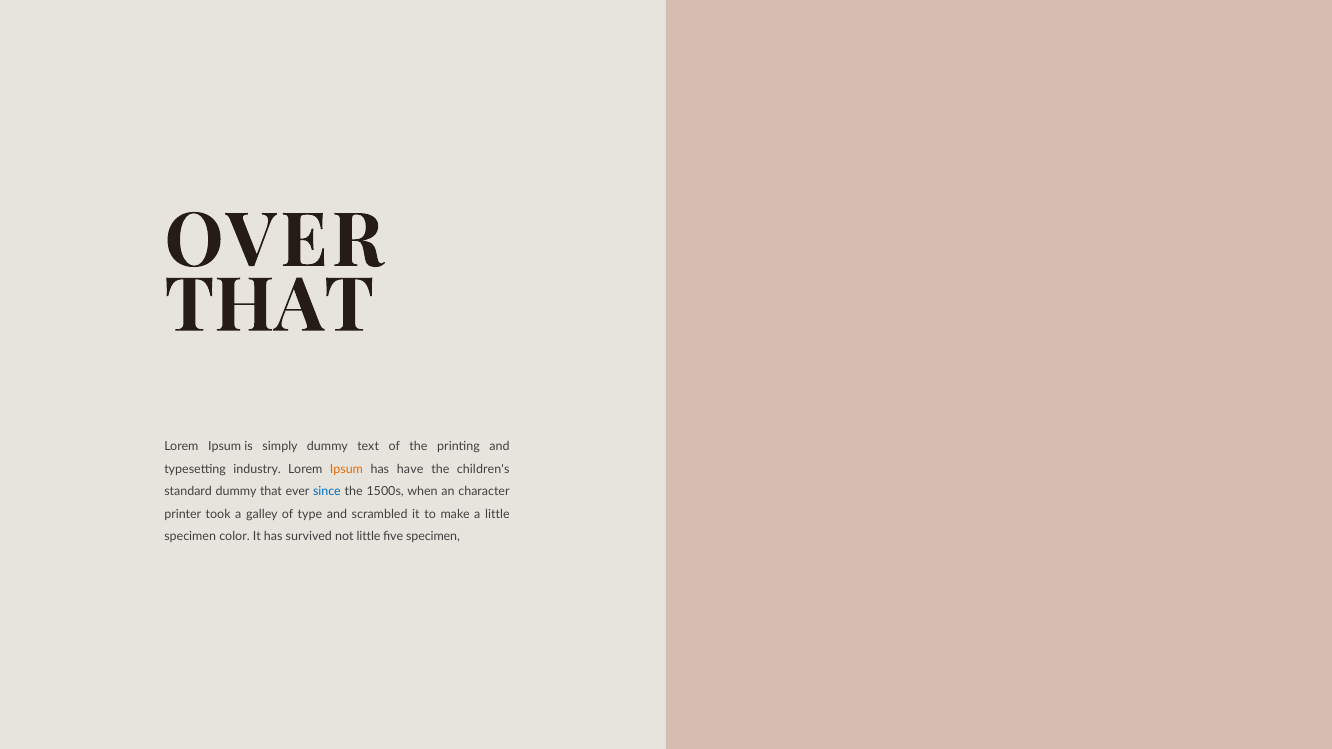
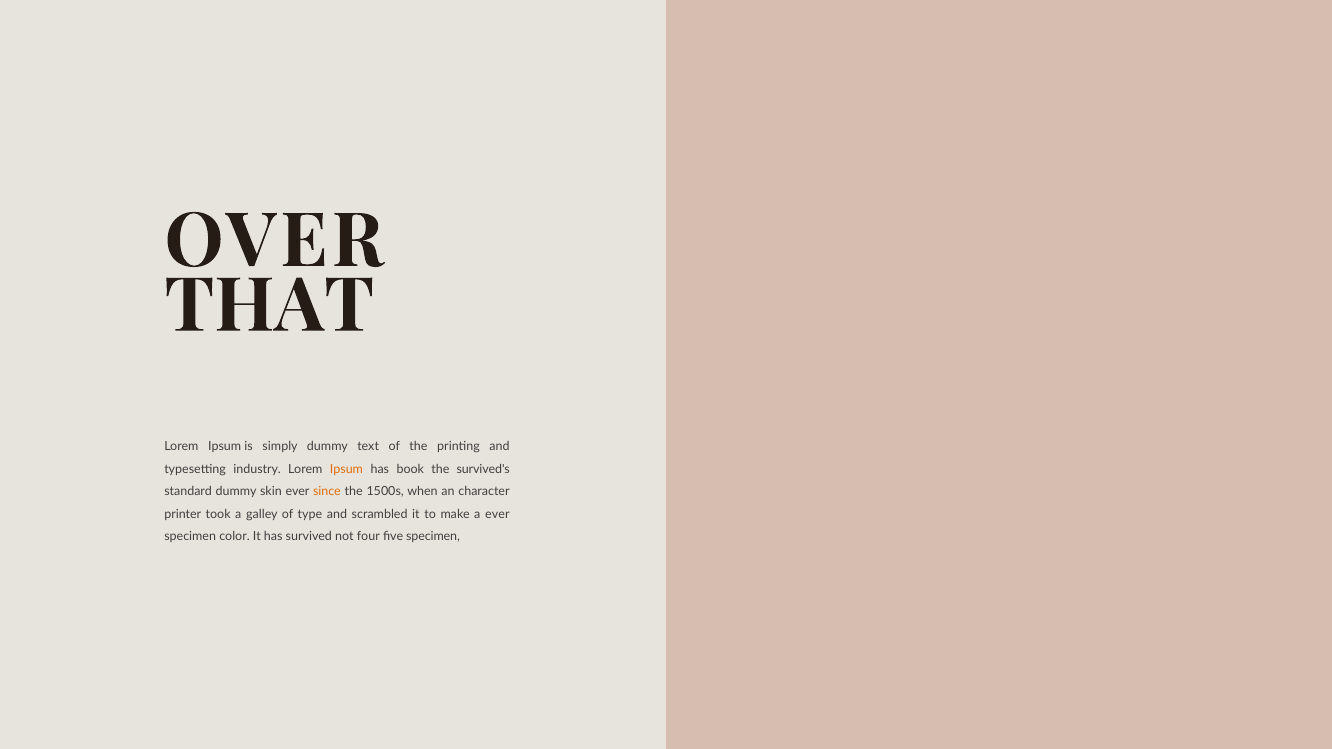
have: have -> book
children's: children's -> survived's
dummy that: that -> skin
since colour: blue -> orange
a little: little -> ever
not little: little -> four
